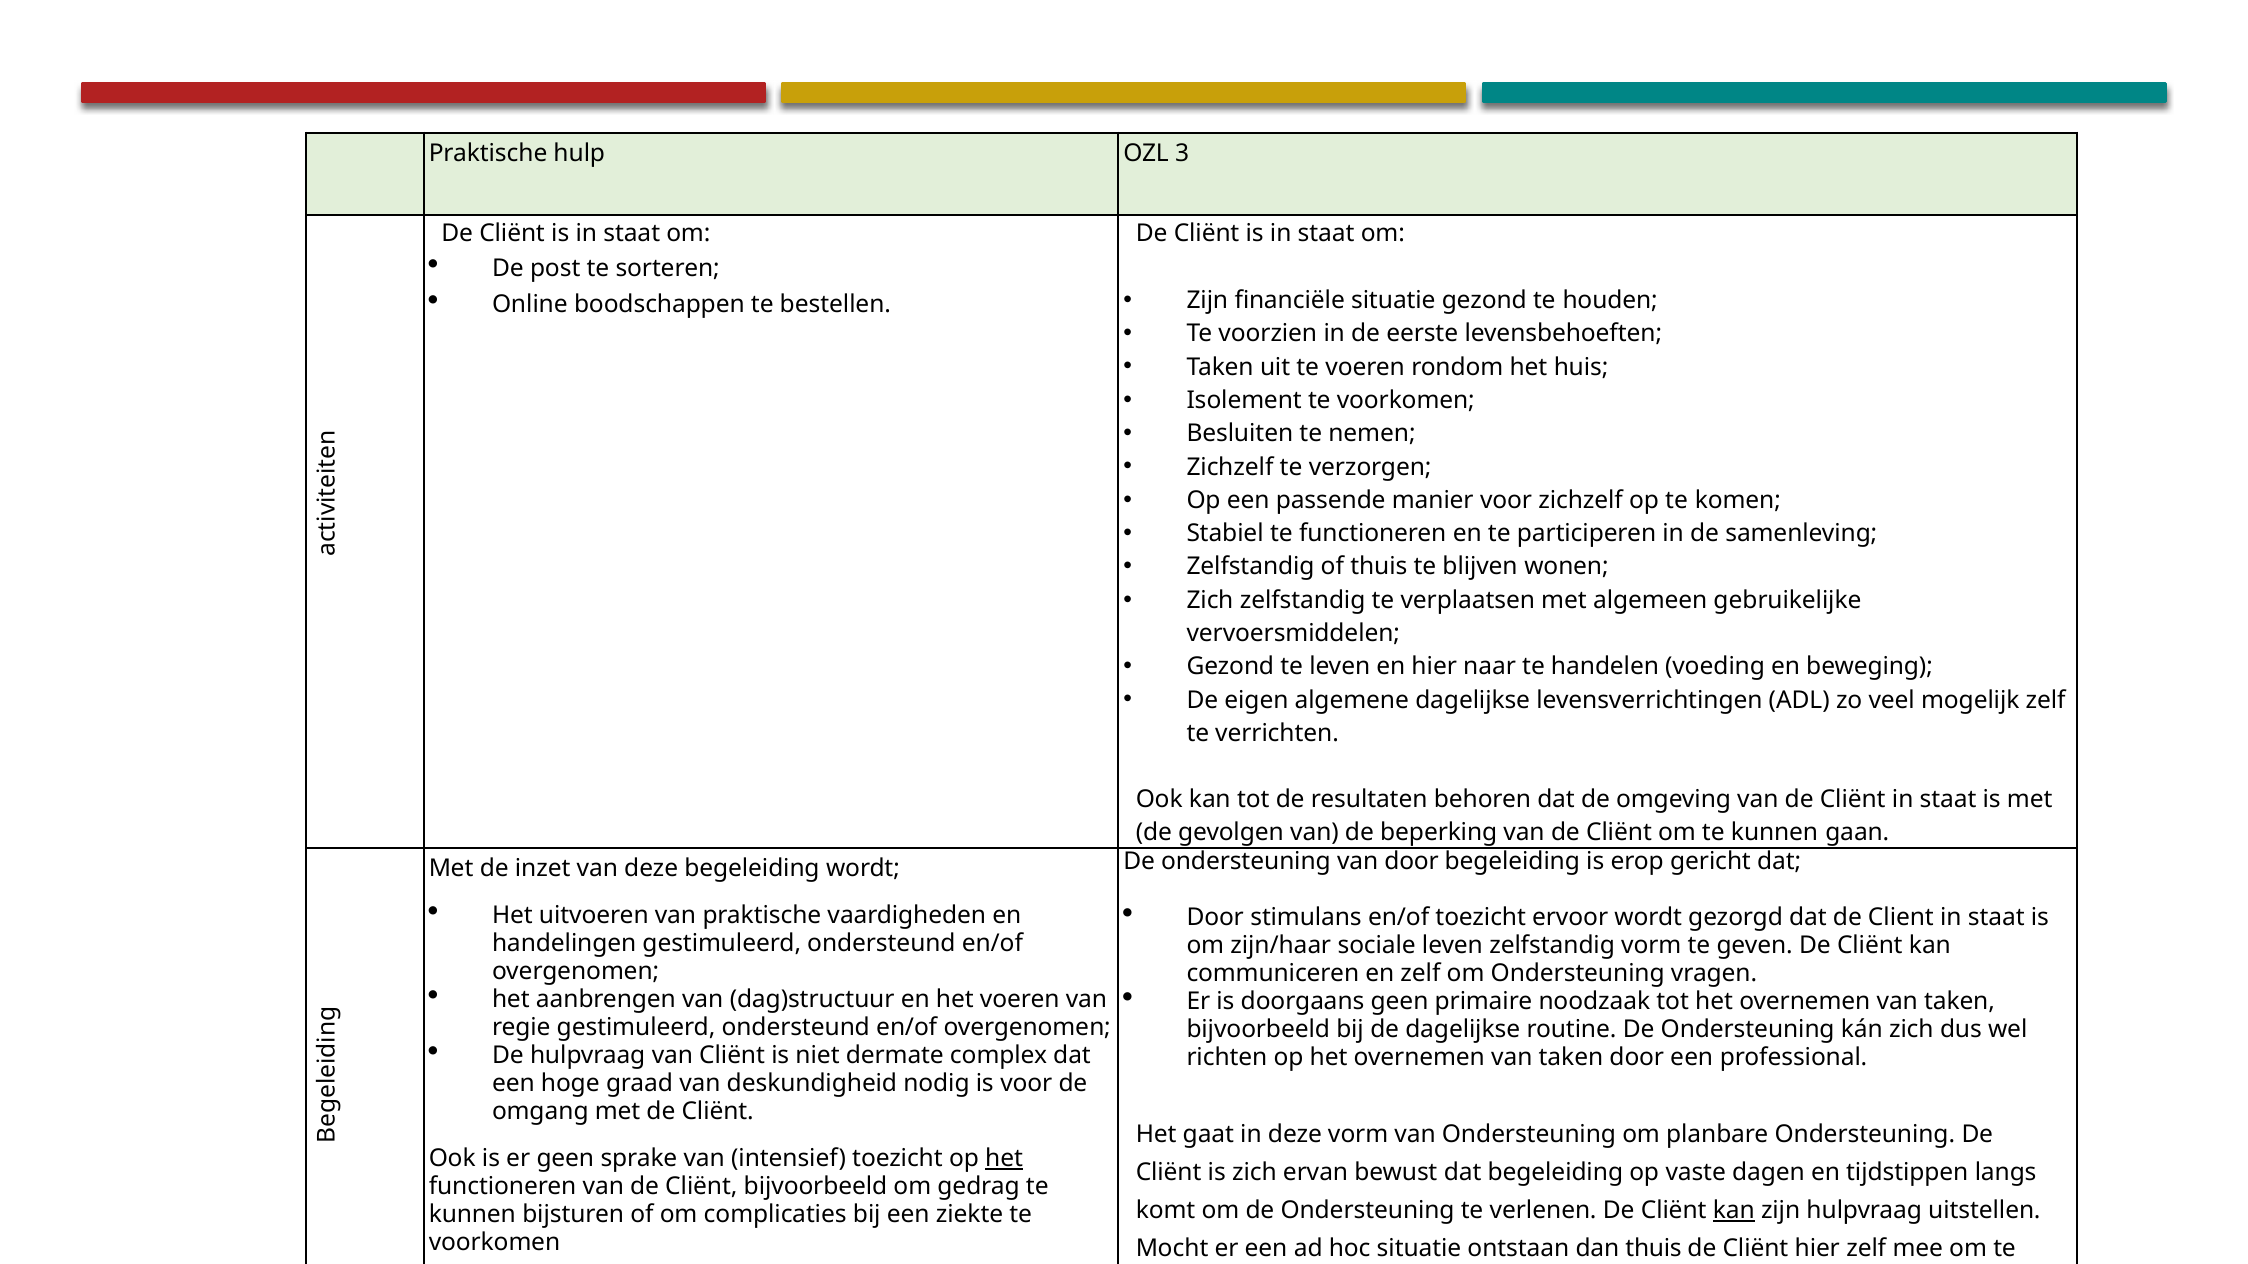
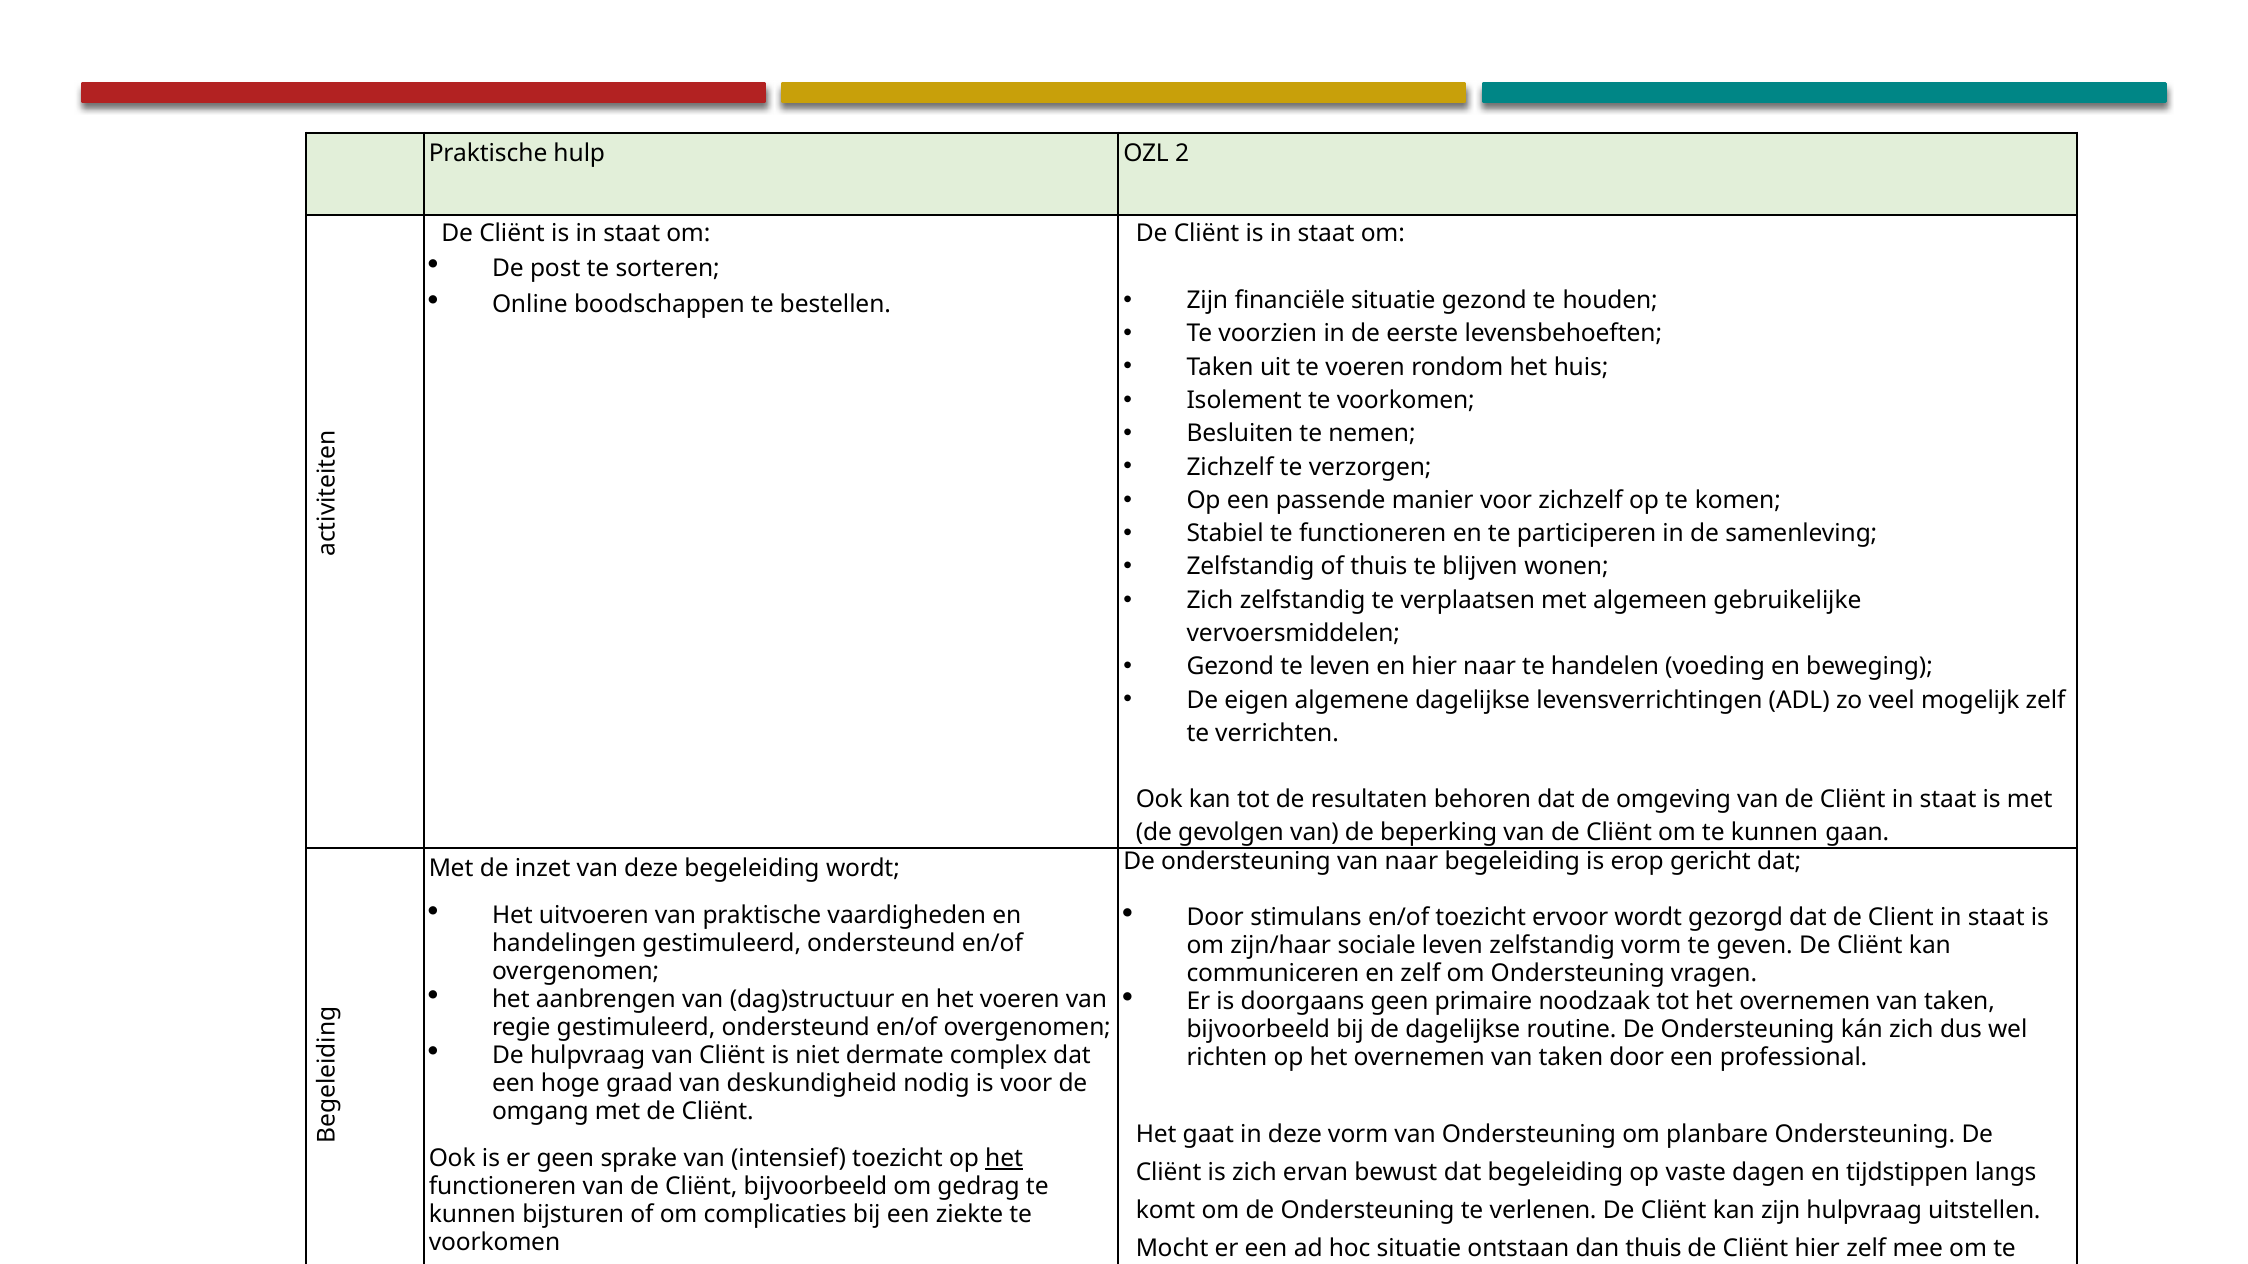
3: 3 -> 2
van door: door -> naar
kan at (1734, 1211) underline: present -> none
